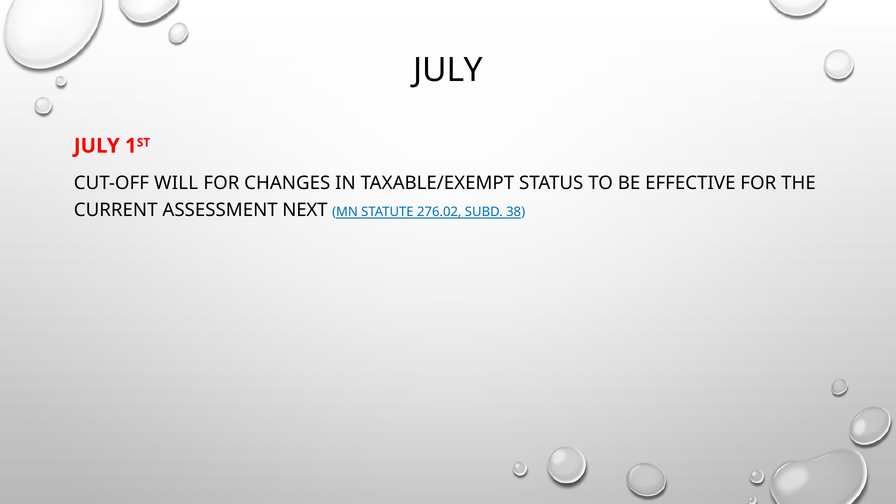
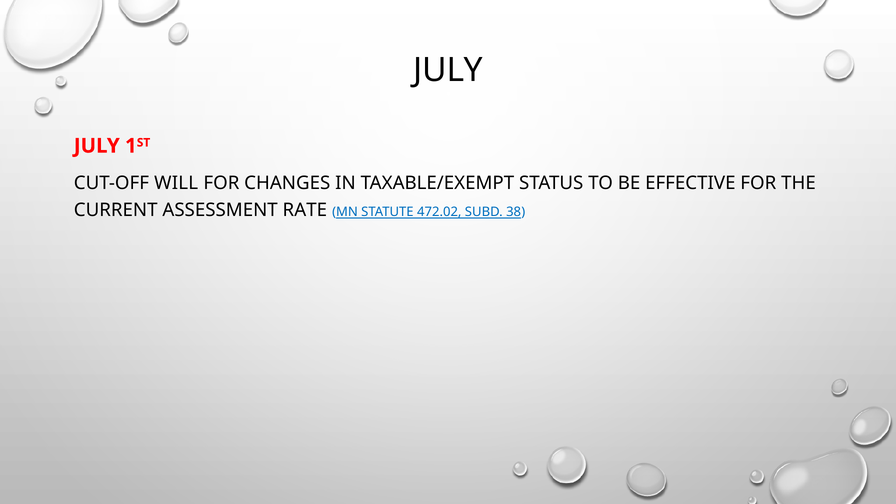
NEXT: NEXT -> RATE
276.02: 276.02 -> 472.02
